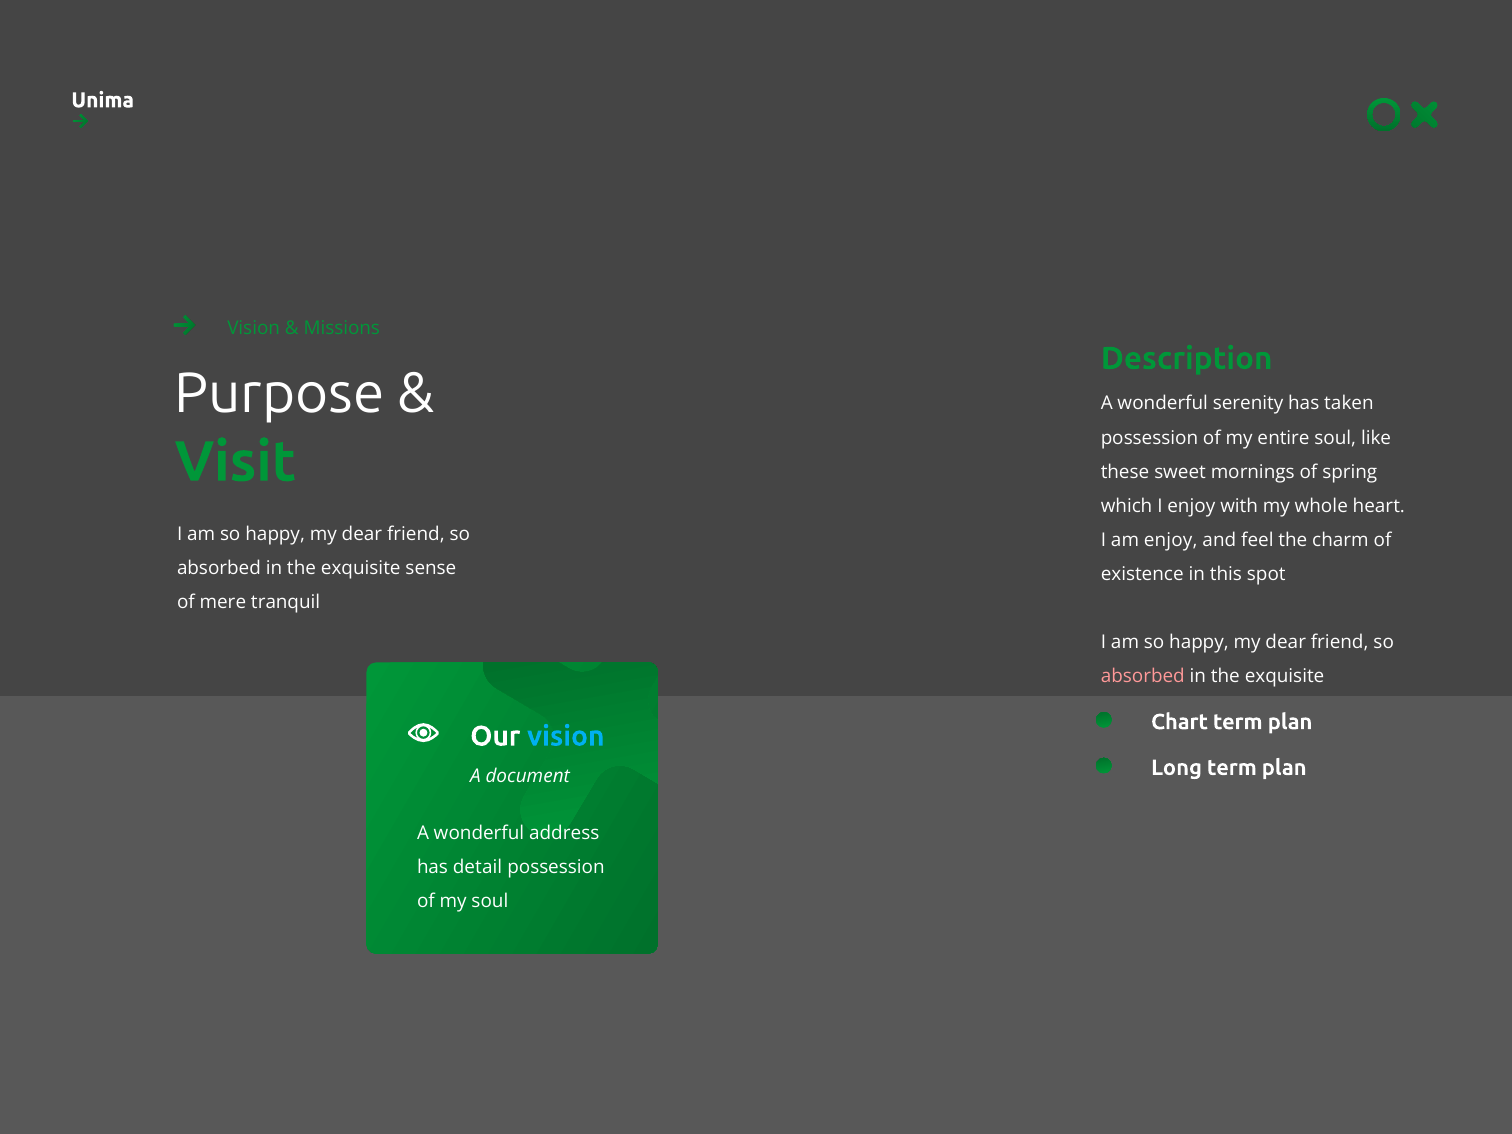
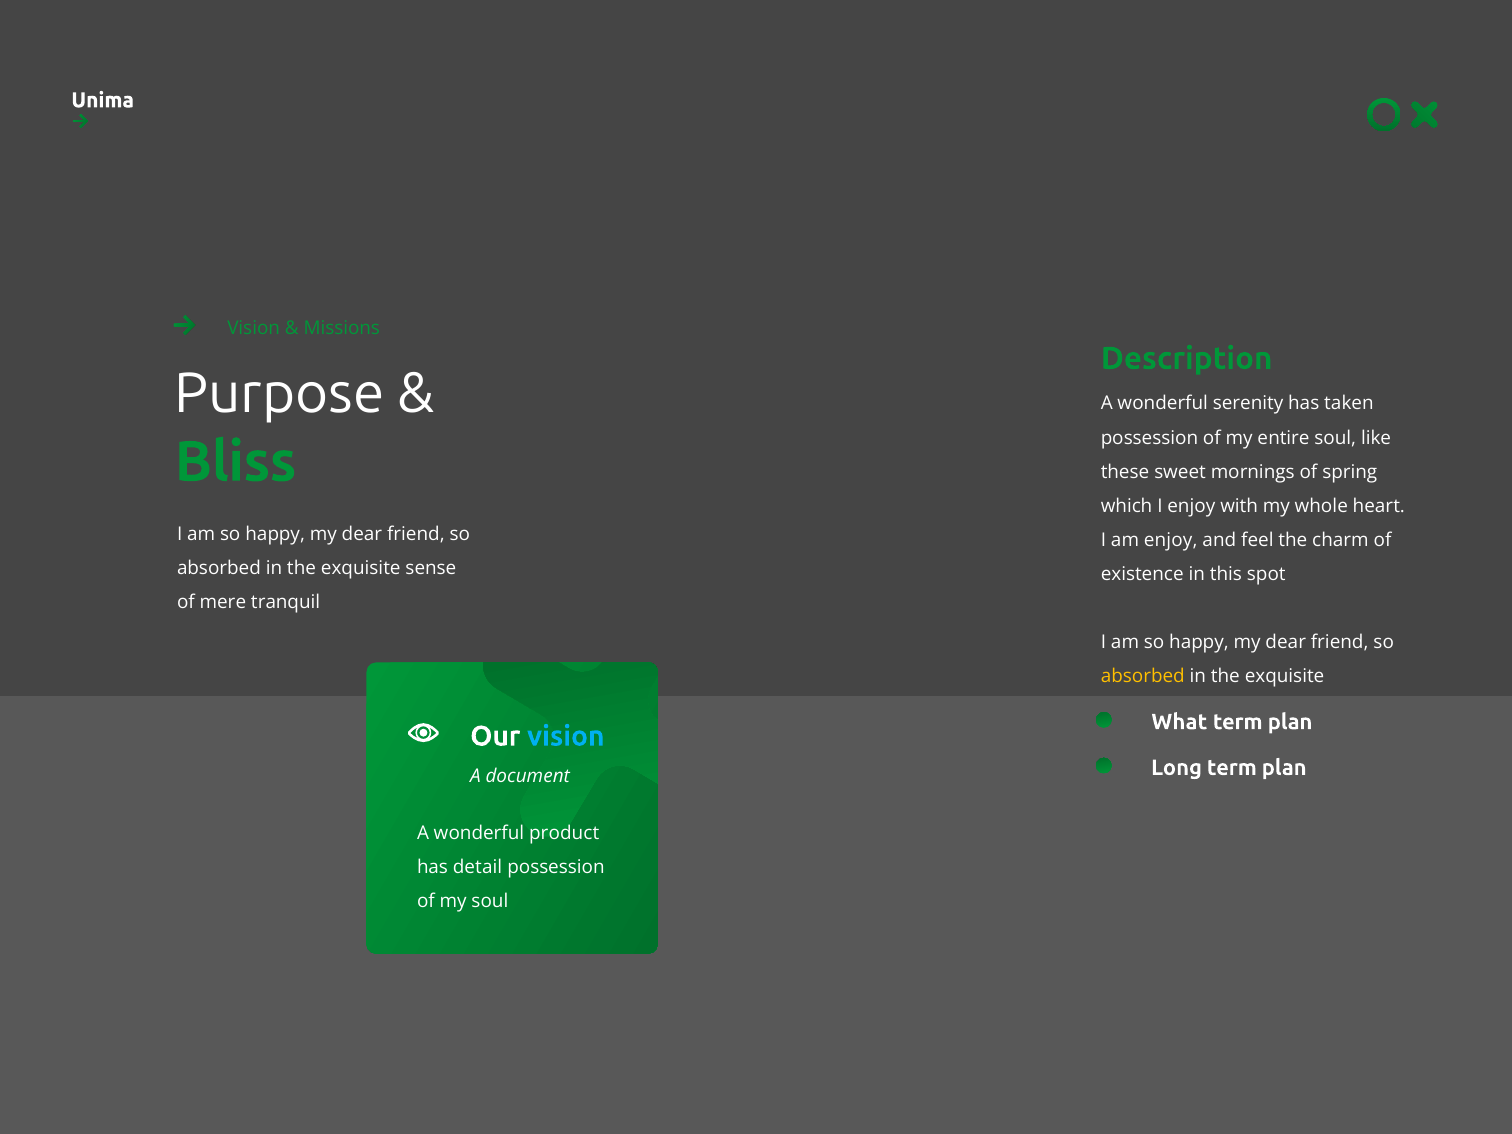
Visit: Visit -> Bliss
absorbed at (1143, 677) colour: pink -> yellow
Chart: Chart -> What
address: address -> product
